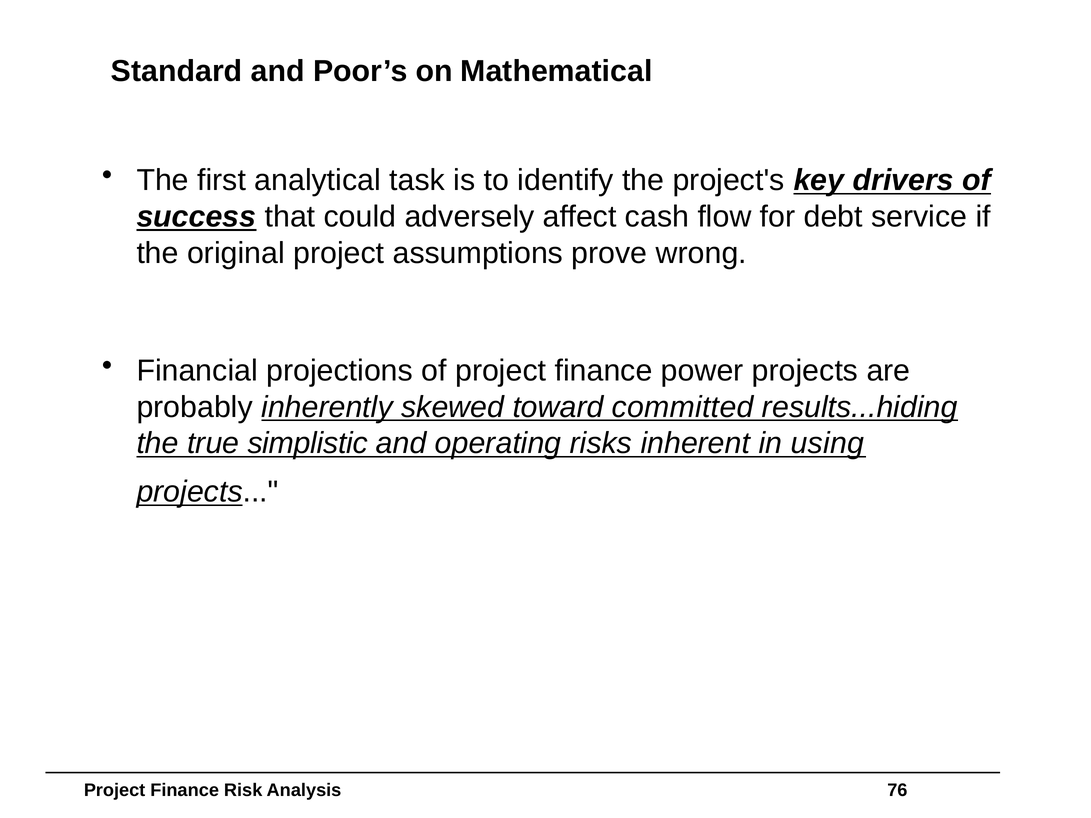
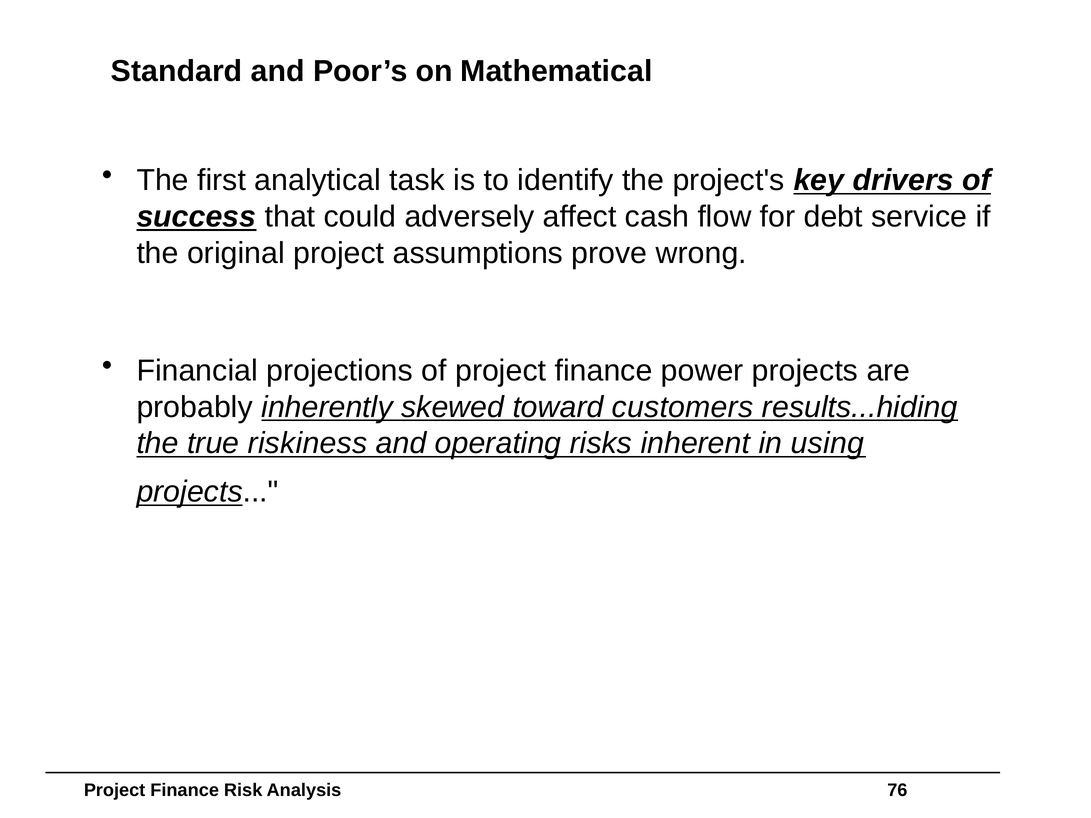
committed: committed -> customers
simplistic: simplistic -> riskiness
